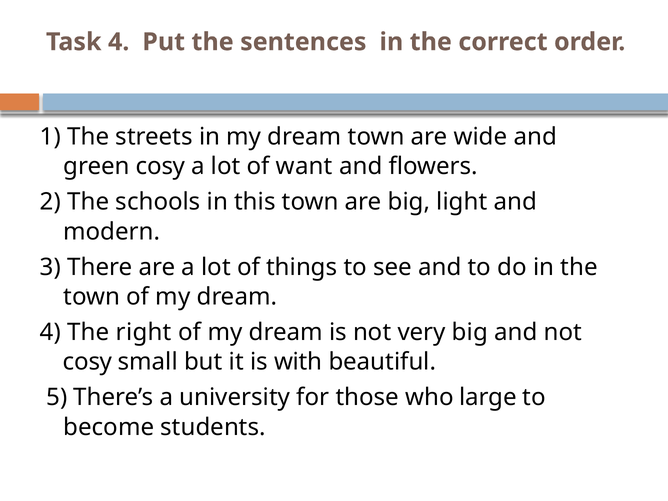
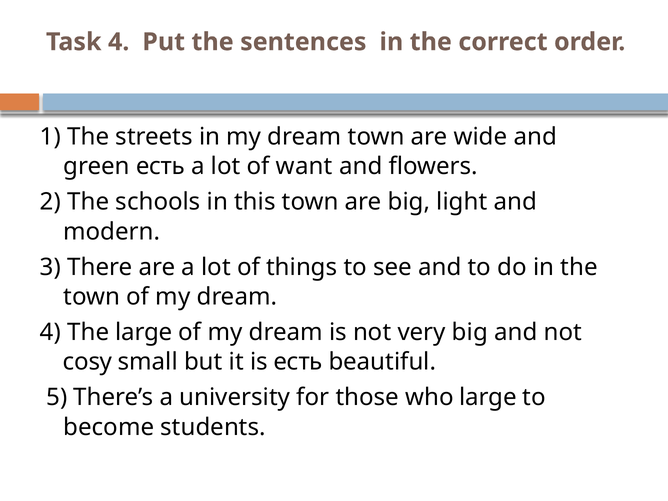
green cosy: cosy -> есть
The right: right -> large
is with: with -> есть
